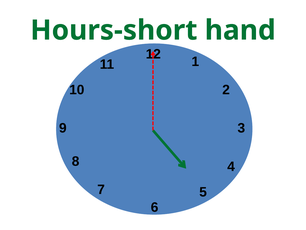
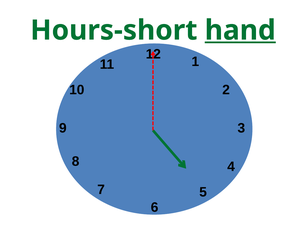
hand underline: none -> present
